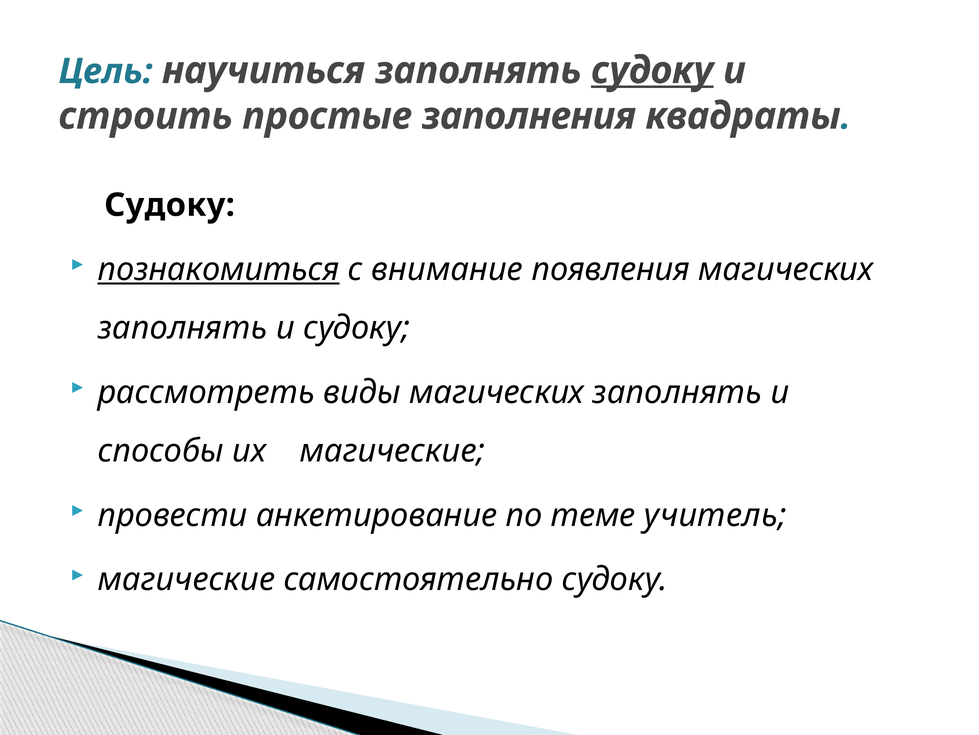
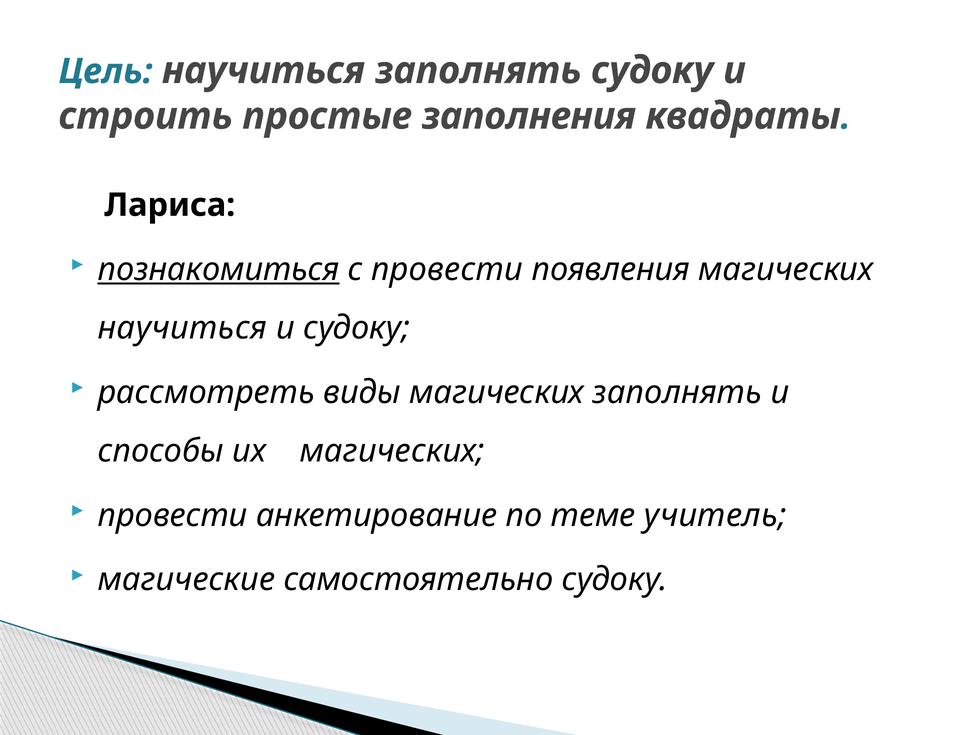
судоку at (652, 70) underline: present -> none
Судоку at (170, 205): Судоку -> Лариса
с внимание: внимание -> провести
заполнять at (183, 328): заполнять -> научиться
их магические: магические -> магических
